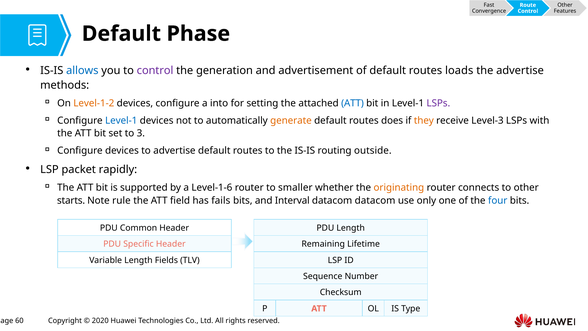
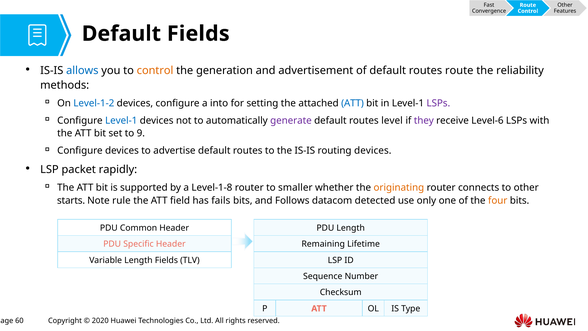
Default Phase: Phase -> Fields
control at (155, 71) colour: purple -> orange
routes loads: loads -> route
the advertise: advertise -> reliability
Level-1-2 colour: orange -> blue
generate colour: orange -> purple
does: does -> level
they colour: orange -> purple
Level-3: Level-3 -> Level-6
3: 3 -> 9
routing outside: outside -> devices
Level-1-6: Level-1-6 -> Level-1-8
Interval: Interval -> Follows
datacom datacom: datacom -> detected
four colour: blue -> orange
